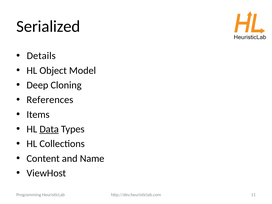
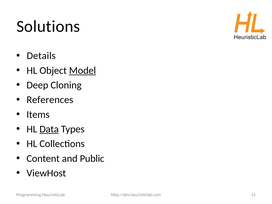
Serialized: Serialized -> Solutions
Model underline: none -> present
Name: Name -> Public
